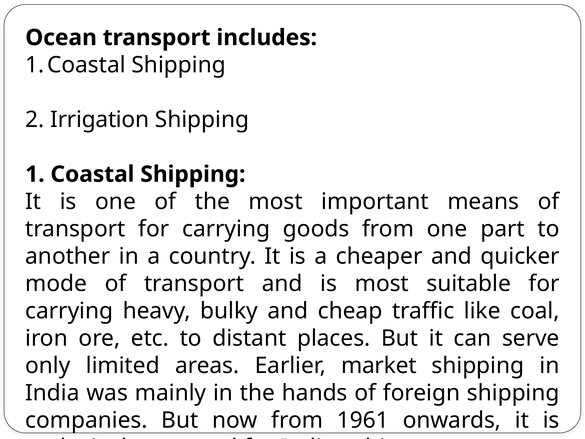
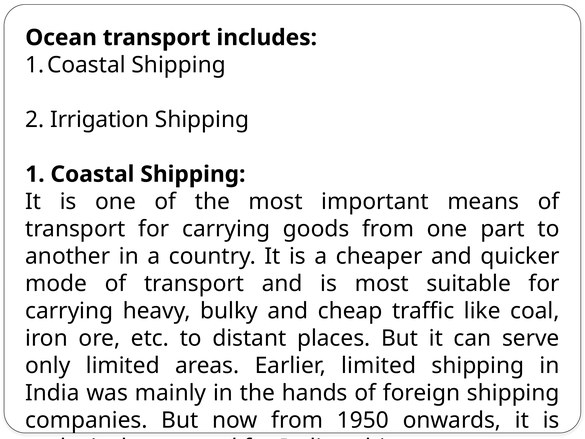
Earlier market: market -> limited
1961: 1961 -> 1950
